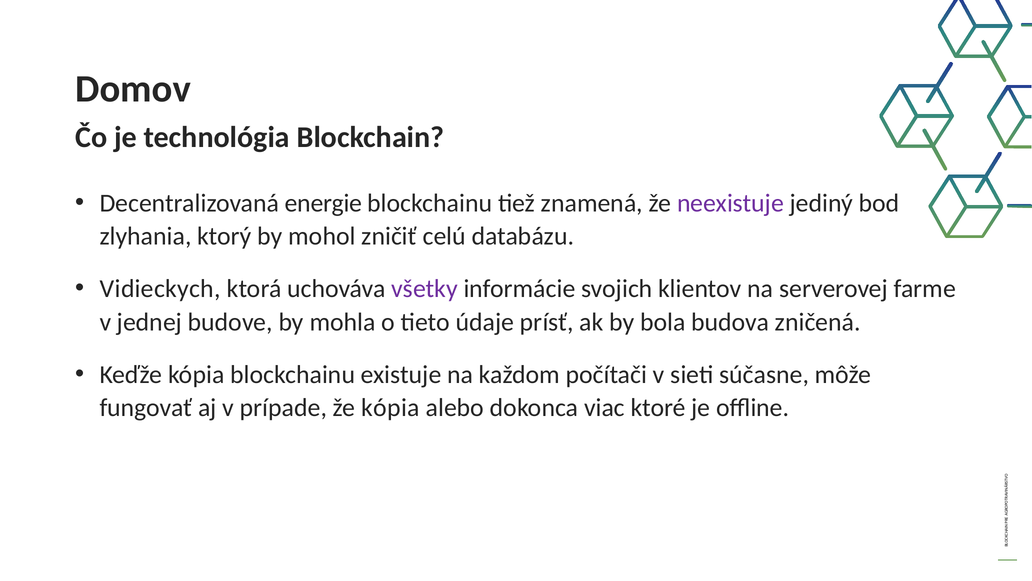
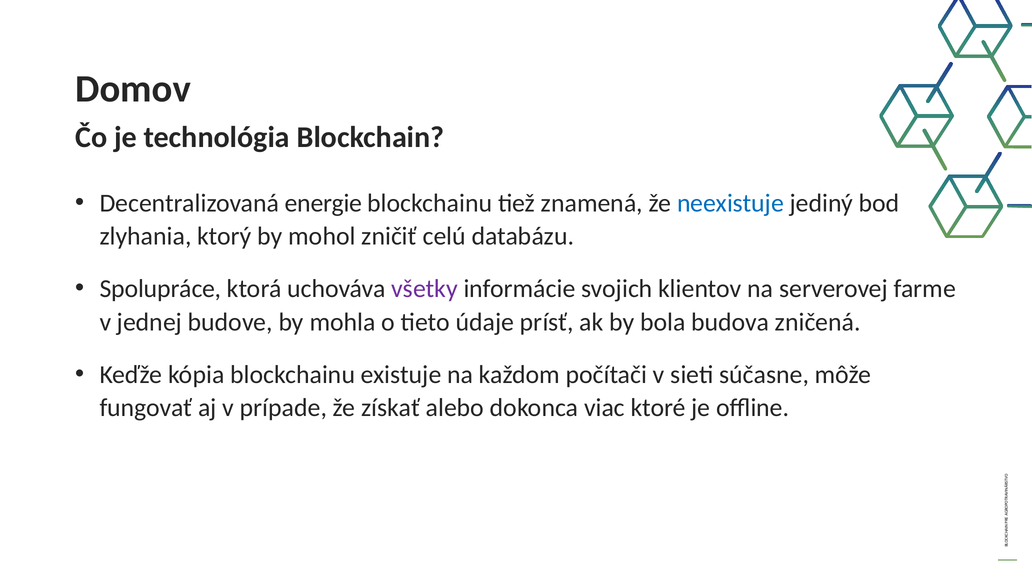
neexistuje colour: purple -> blue
Vidieckych: Vidieckych -> Spolupráce
že kópia: kópia -> získať
